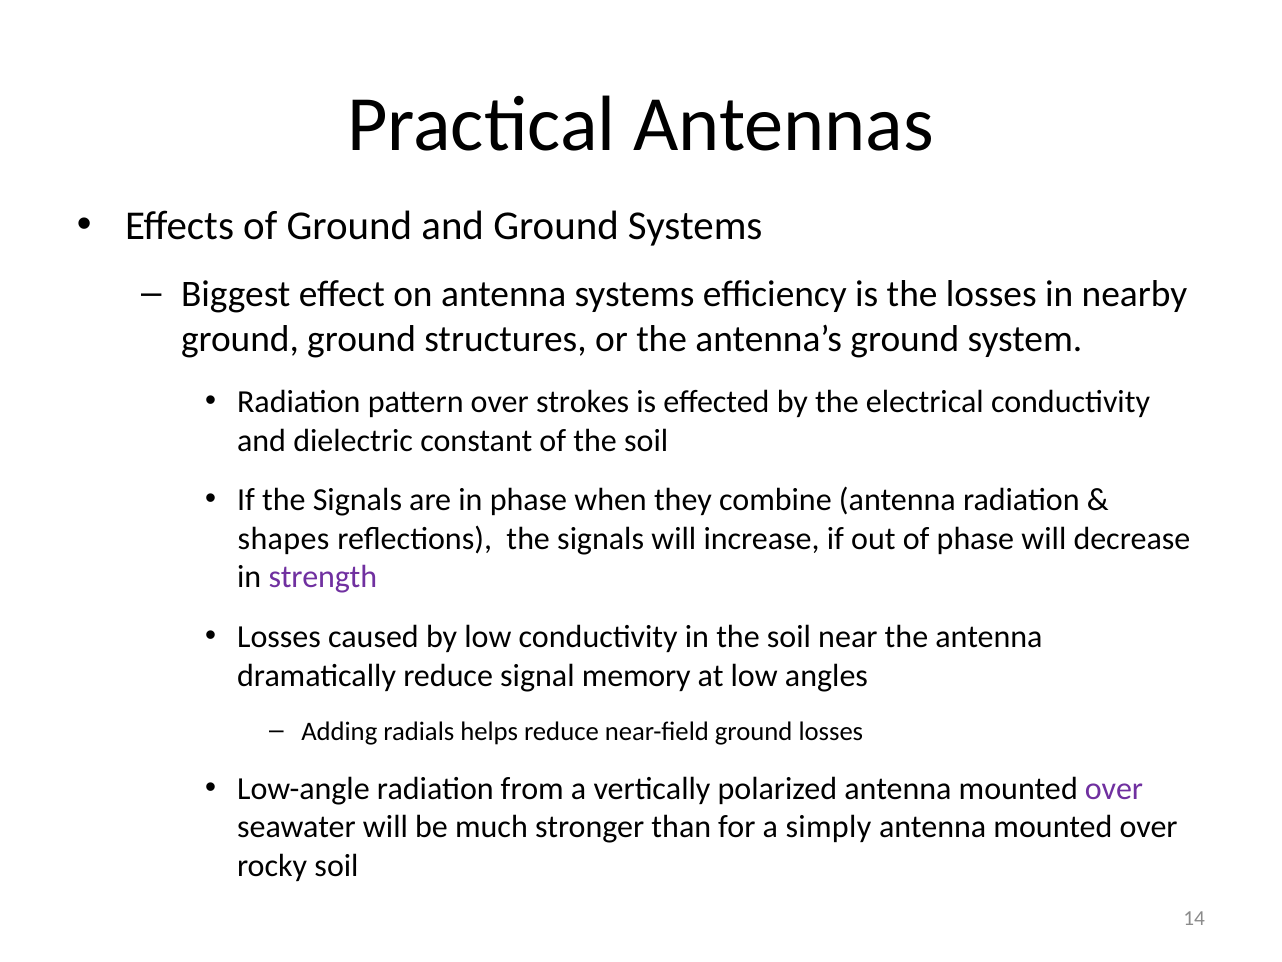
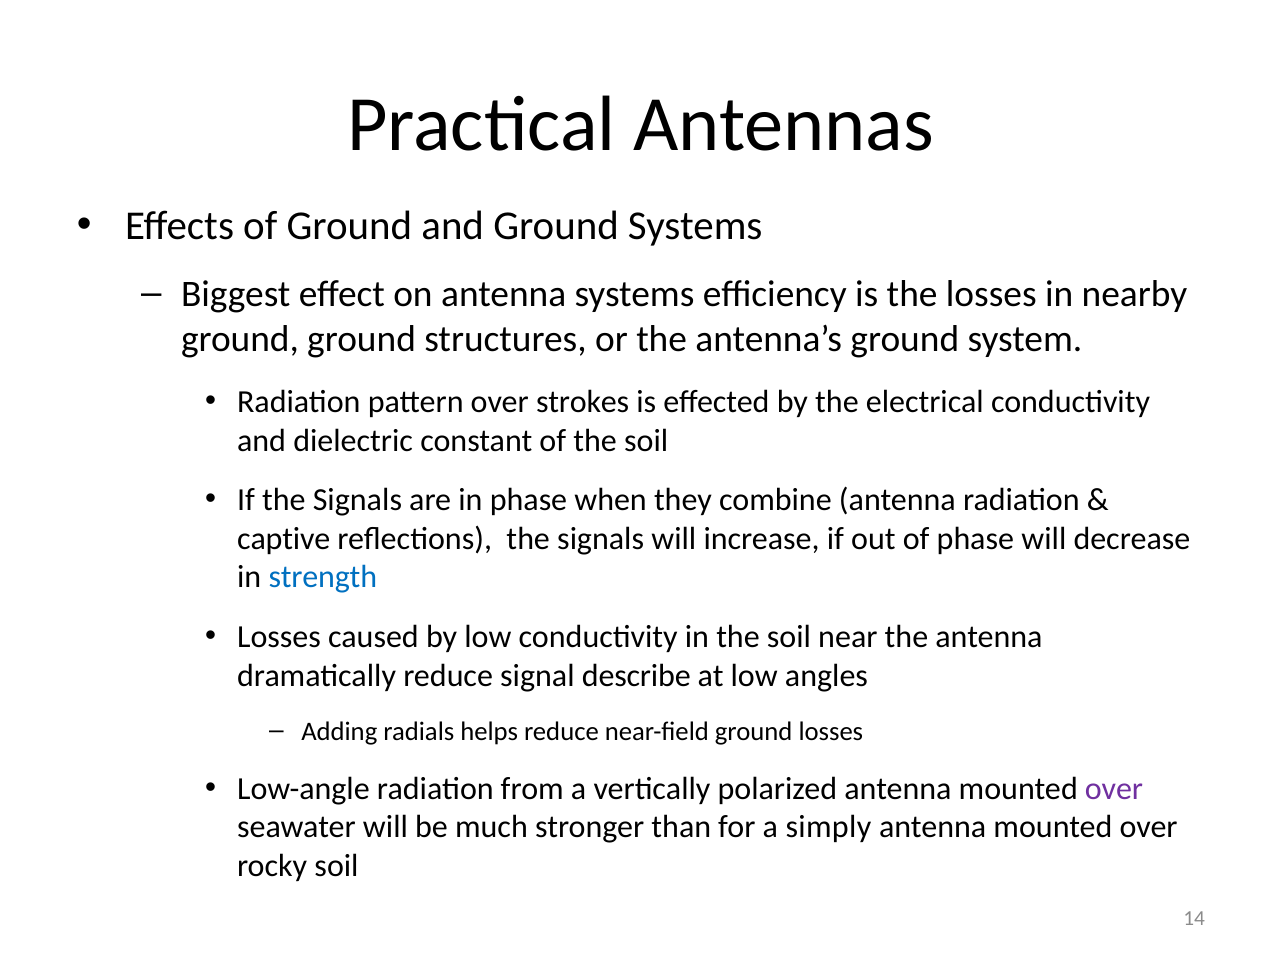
shapes: shapes -> captive
strength colour: purple -> blue
memory: memory -> describe
